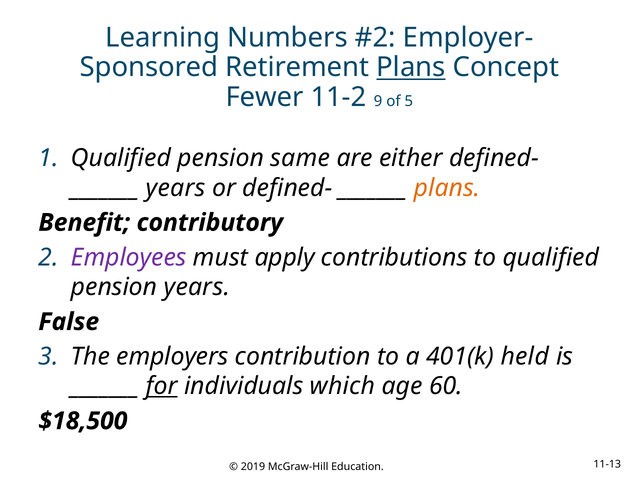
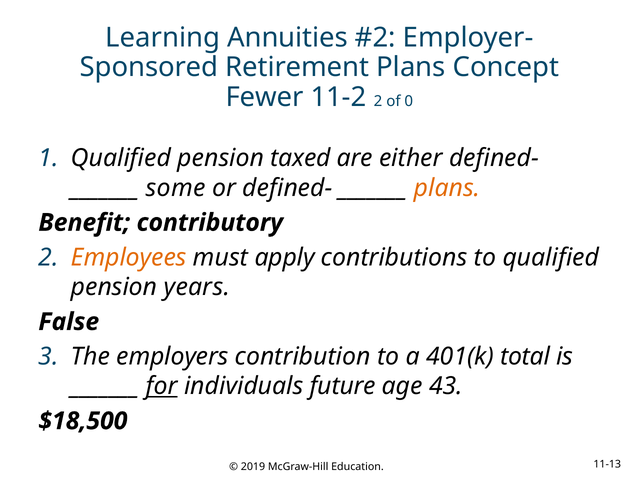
Numbers: Numbers -> Annuities
Plans at (411, 67) underline: present -> none
11-2 9: 9 -> 2
5: 5 -> 0
same: same -> taxed
years at (176, 188): years -> some
Employees colour: purple -> orange
held: held -> total
which: which -> future
60: 60 -> 43
